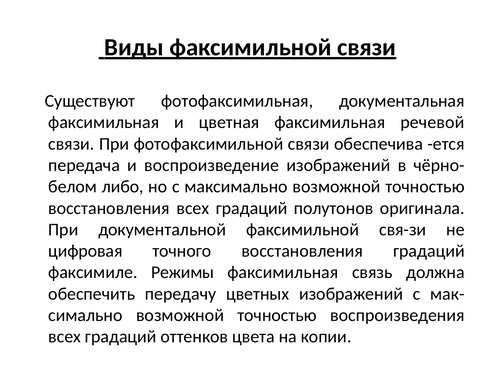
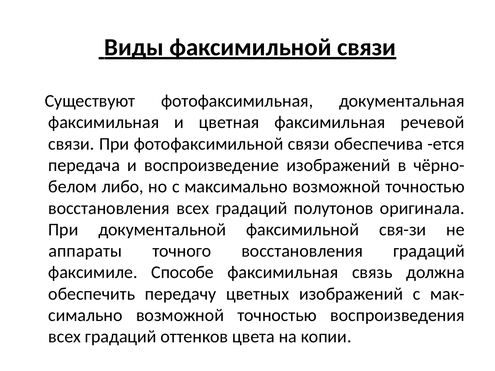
цифровая: цифровая -> аппараты
Режимы: Режимы -> Способе
